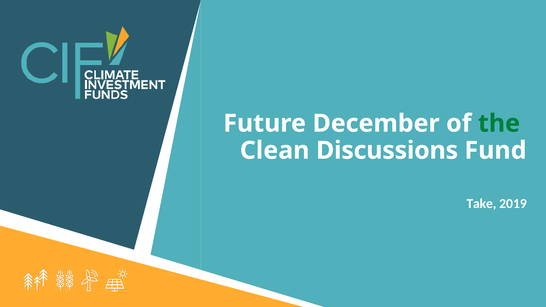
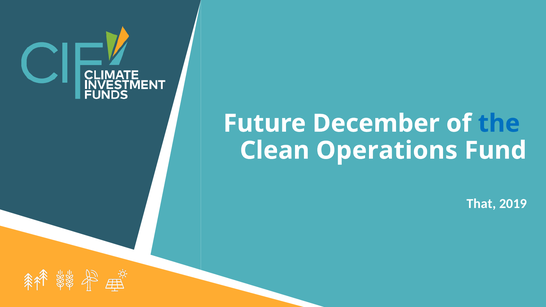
the colour: green -> blue
Discussions: Discussions -> Operations
Take: Take -> That
